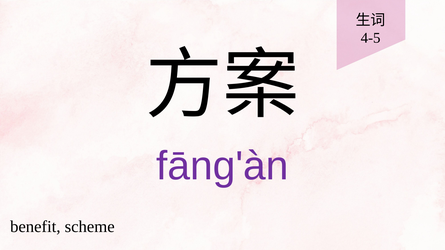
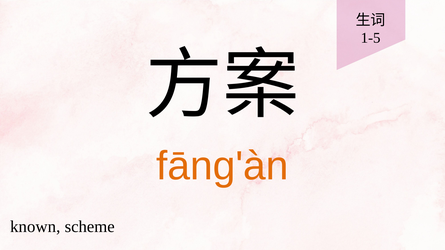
4-5: 4-5 -> 1-5
fāng'àn colour: purple -> orange
benefit: benefit -> known
